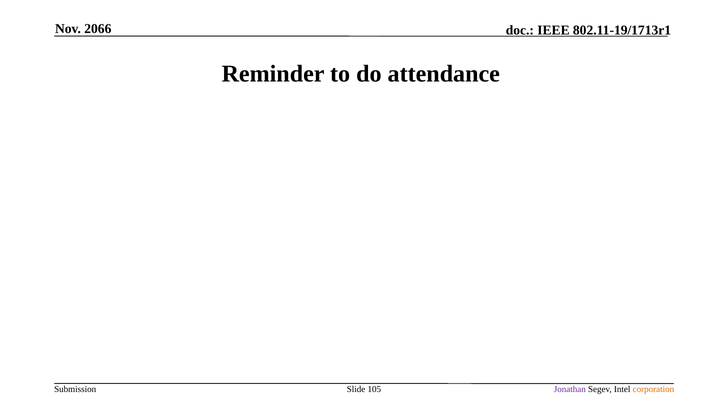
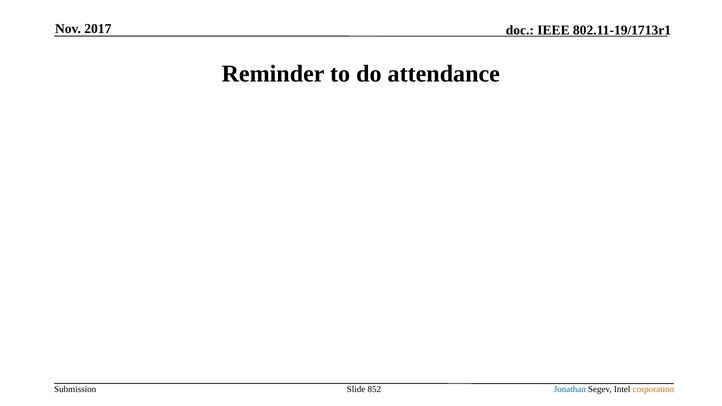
2066: 2066 -> 2017
105: 105 -> 852
Jonathan colour: purple -> blue
